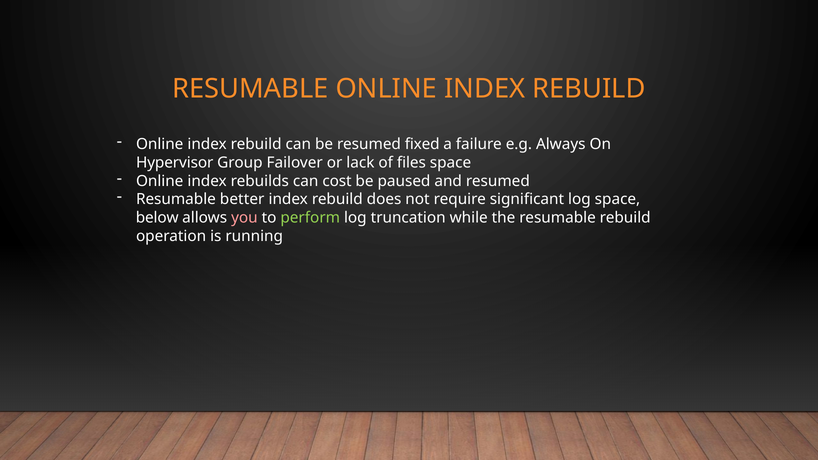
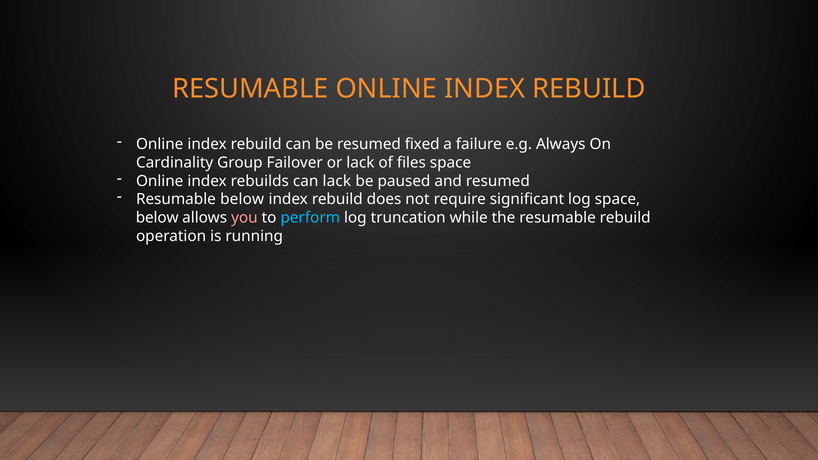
Hypervisor: Hypervisor -> Cardinality
can cost: cost -> lack
Resumable better: better -> below
perform colour: light green -> light blue
